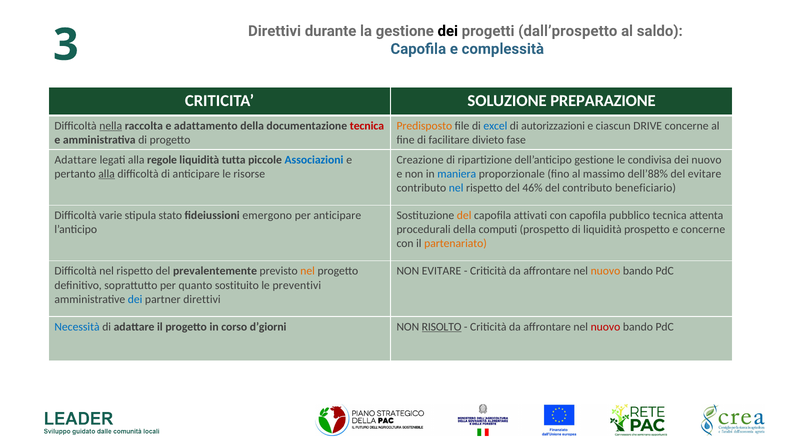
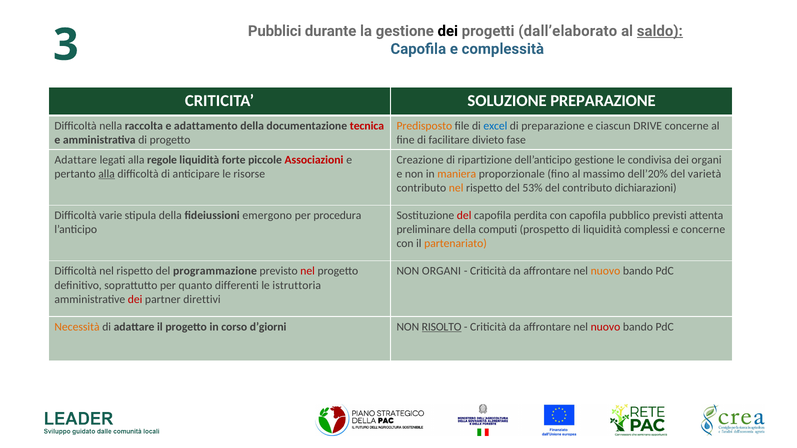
Direttivi at (275, 31): Direttivi -> Pubblici
dall’prospetto: dall’prospetto -> dall’elaborato
saldo underline: none -> present
nella underline: present -> none
di autorizzazioni: autorizzazioni -> preparazione
tutta: tutta -> forte
Associazioni colour: blue -> red
dei nuovo: nuovo -> organi
maniera colour: blue -> orange
dell’88%: dell’88% -> dell’20%
del evitare: evitare -> varietà
nel at (456, 188) colour: blue -> orange
46%: 46% -> 53%
beneficiario: beneficiario -> dichiarazioni
stipula stato: stato -> della
per anticipare: anticipare -> procedura
del at (464, 216) colour: orange -> red
attivati: attivati -> perdita
pubblico tecnica: tecnica -> previsti
procedurali: procedurali -> preliminare
liquidità prospetto: prospetto -> complessi
prevalentemente: prevalentemente -> programmazione
nel at (308, 271) colour: orange -> red
NON EVITARE: EVITARE -> ORGANI
sostituito: sostituito -> differenti
preventivi: preventivi -> istruttoria
dei at (135, 300) colour: blue -> red
Necessità colour: blue -> orange
